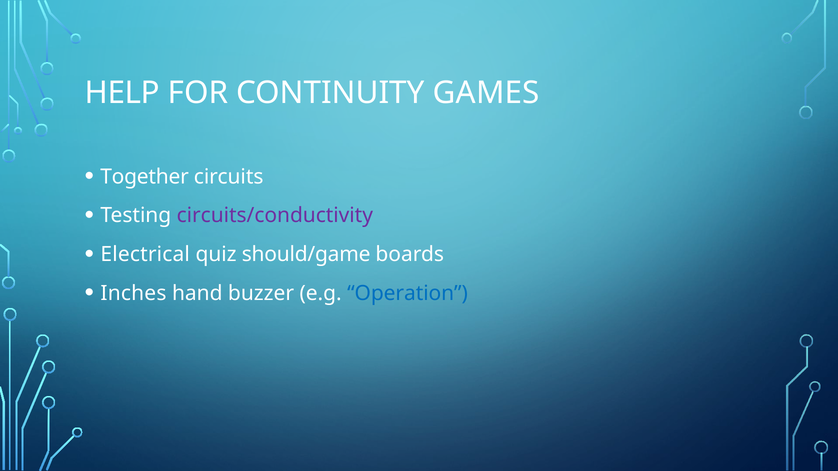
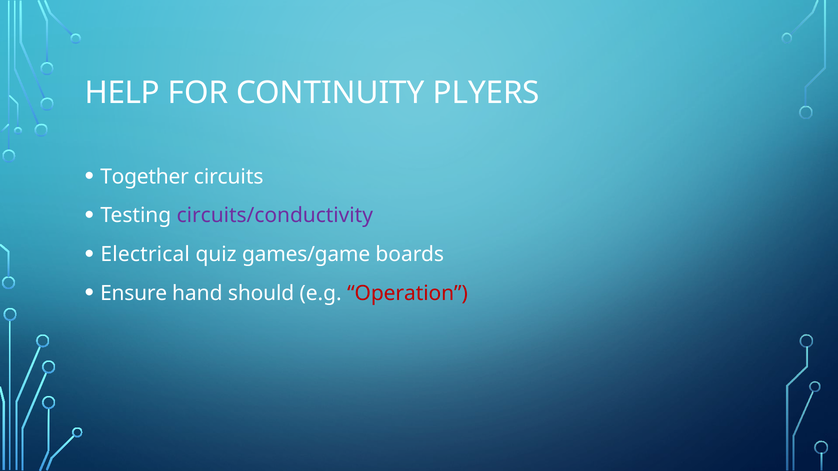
GAMES: GAMES -> PLYERS
should/game: should/game -> games/game
Inches: Inches -> Ensure
buzzer: buzzer -> should
Operation colour: blue -> red
